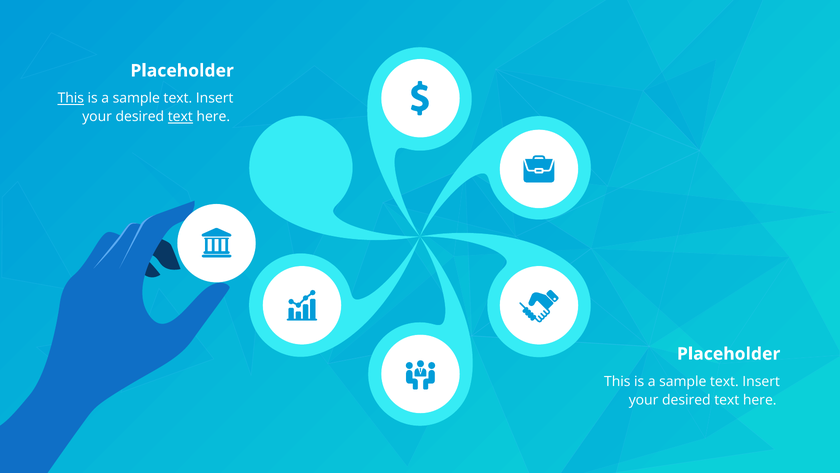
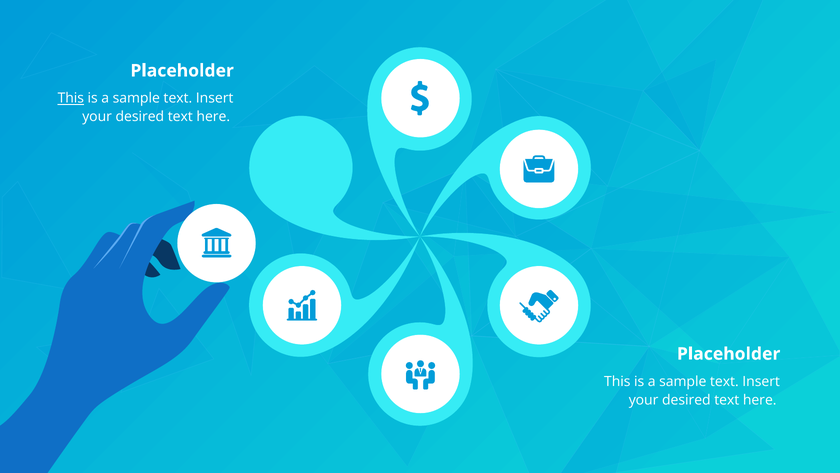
text at (180, 117) underline: present -> none
